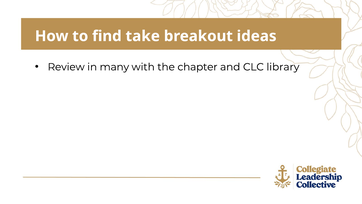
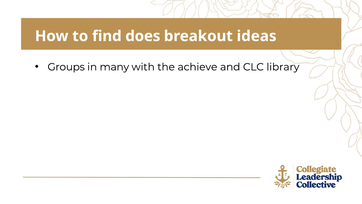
take: take -> does
Review: Review -> Groups
chapter: chapter -> achieve
